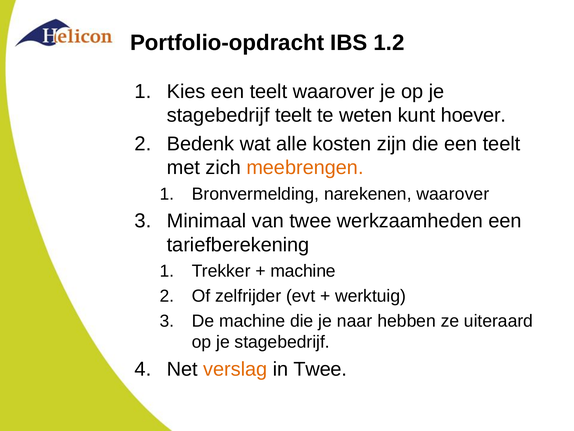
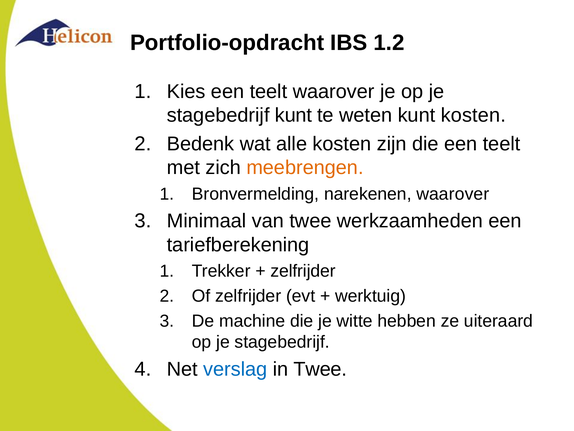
stagebedrijf teelt: teelt -> kunt
kunt hoever: hoever -> kosten
machine at (303, 271): machine -> zelfrijder
naar: naar -> witte
verslag colour: orange -> blue
